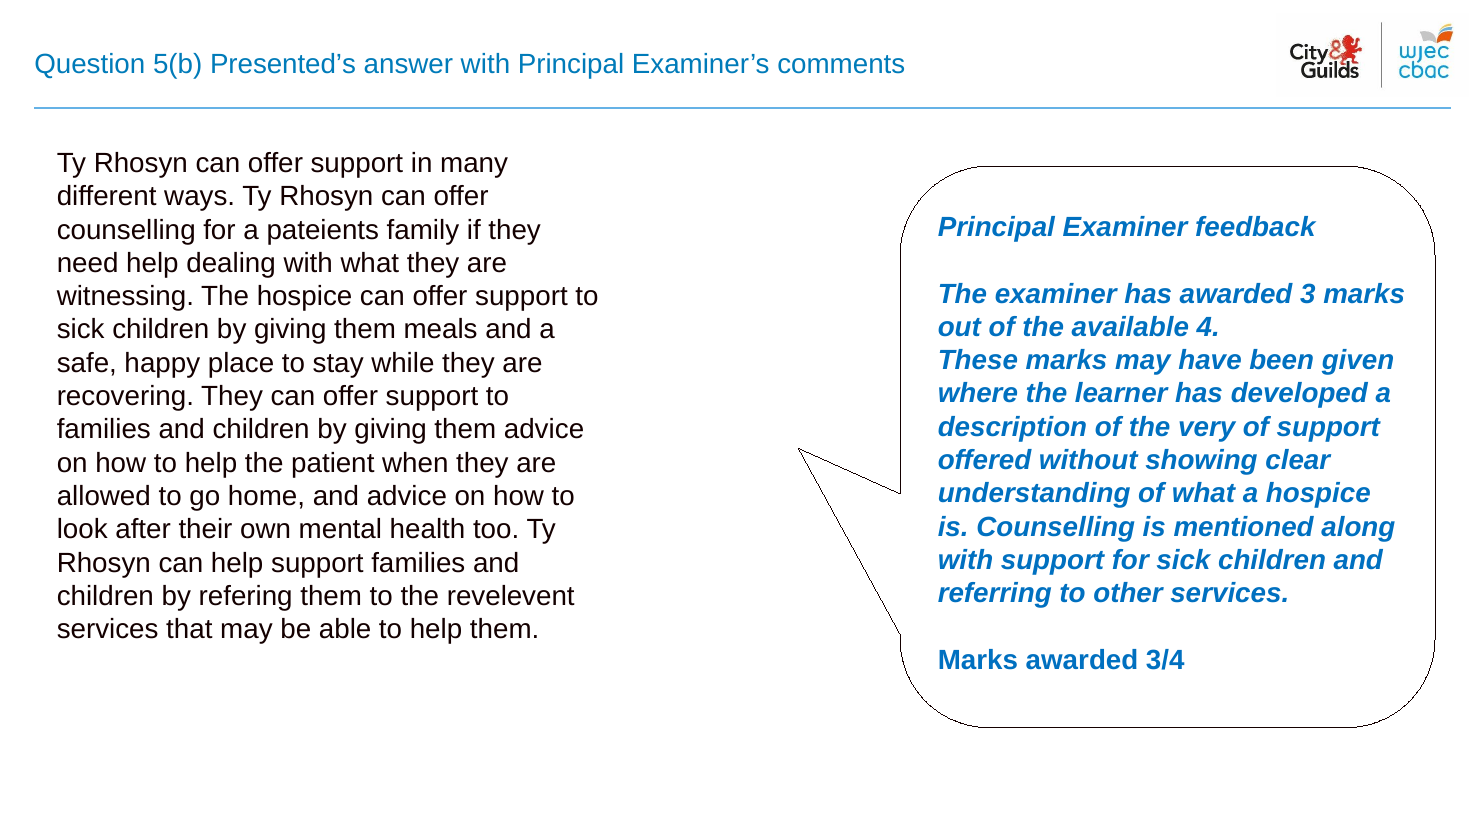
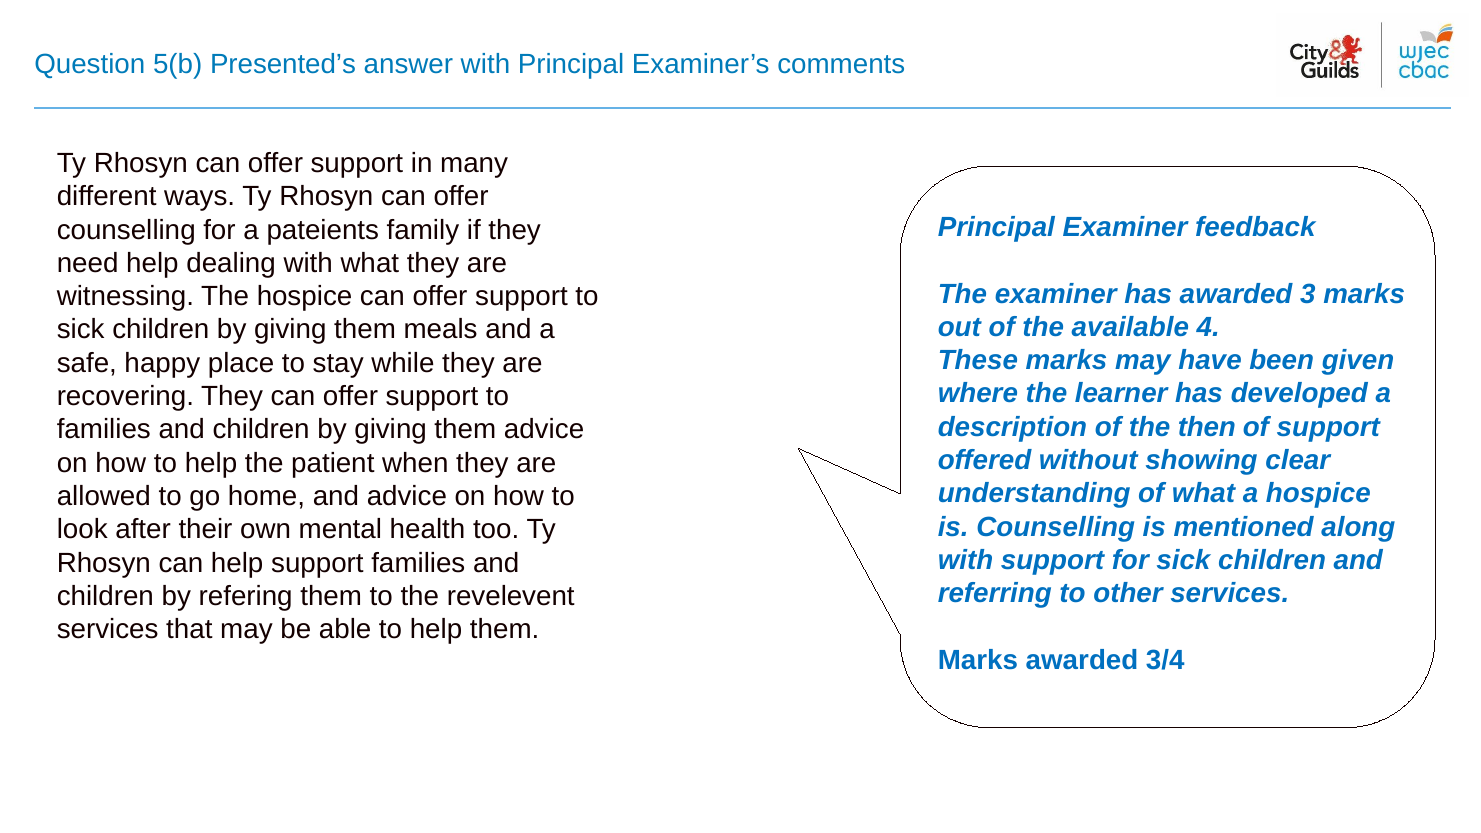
very: very -> then
